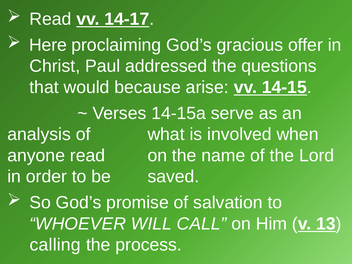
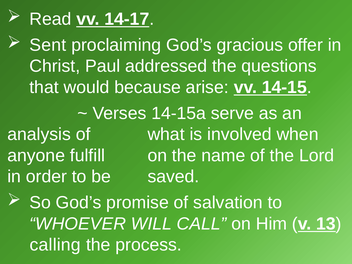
Here: Here -> Sent
anyone read: read -> fulfill
